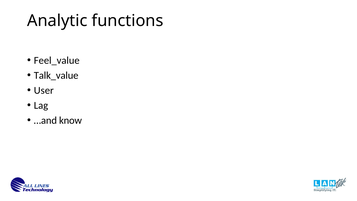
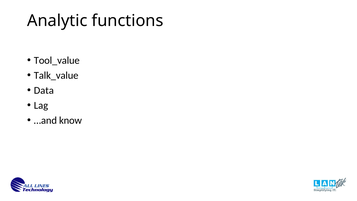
Feel_value: Feel_value -> Tool_value
User: User -> Data
